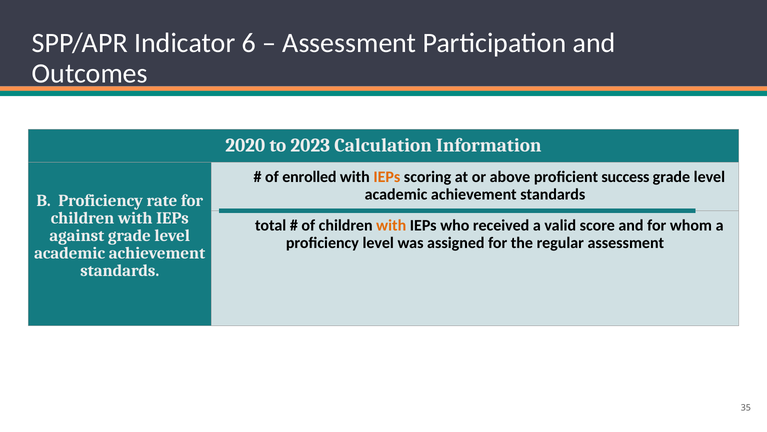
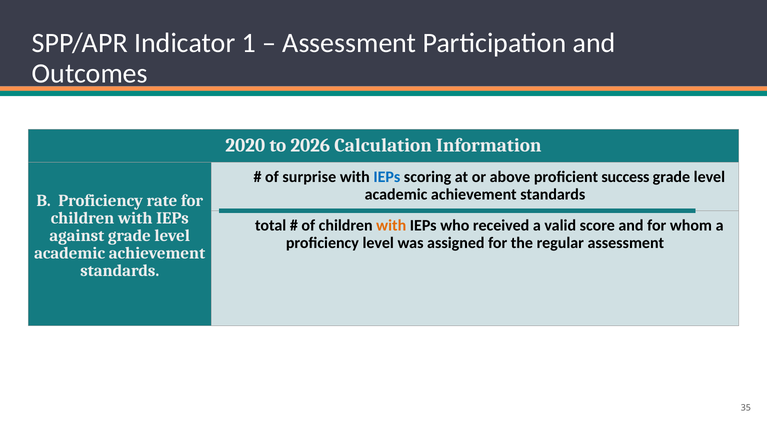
6: 6 -> 1
2023: 2023 -> 2026
enrolled: enrolled -> surprise
IEPs at (387, 177) colour: orange -> blue
